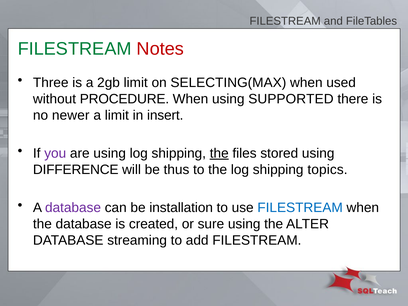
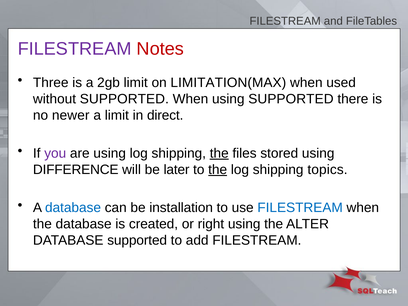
FILESTREAM at (75, 49) colour: green -> purple
SELECTING(MAX: SELECTING(MAX -> LIMITATION(MAX
without PROCEDURE: PROCEDURE -> SUPPORTED
insert: insert -> direct
thus: thus -> later
the at (218, 170) underline: none -> present
database at (73, 208) colour: purple -> blue
sure: sure -> right
DATABASE streaming: streaming -> supported
